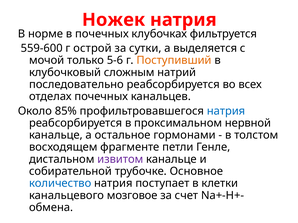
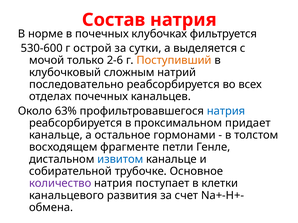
Ножек: Ножек -> Состав
559-600: 559-600 -> 530-600
5-6: 5-6 -> 2-6
85%: 85% -> 63%
нервной: нервной -> придает
извитом colour: purple -> blue
количество colour: blue -> purple
мозговое: мозговое -> развития
